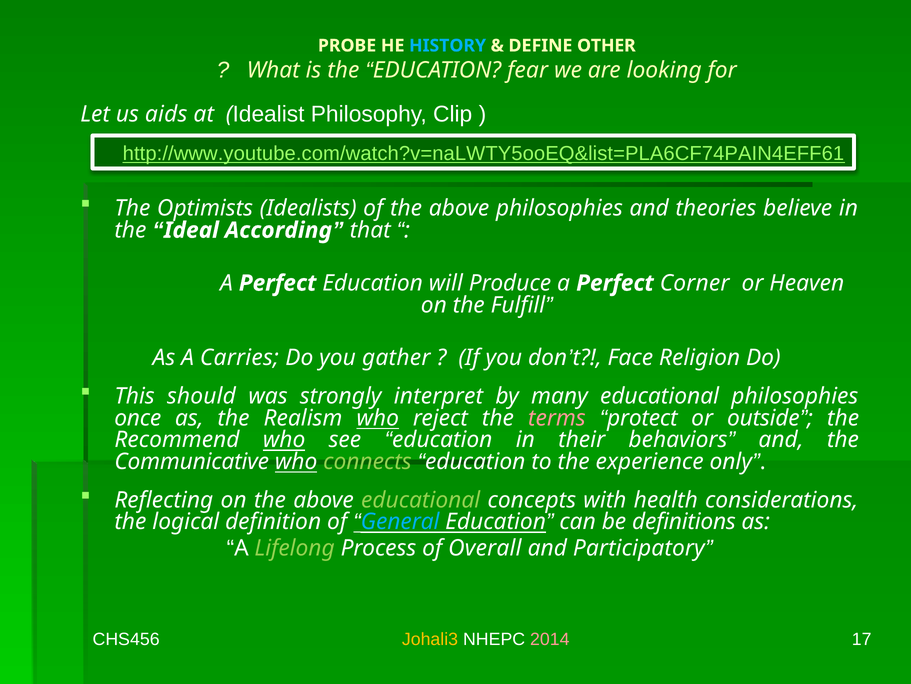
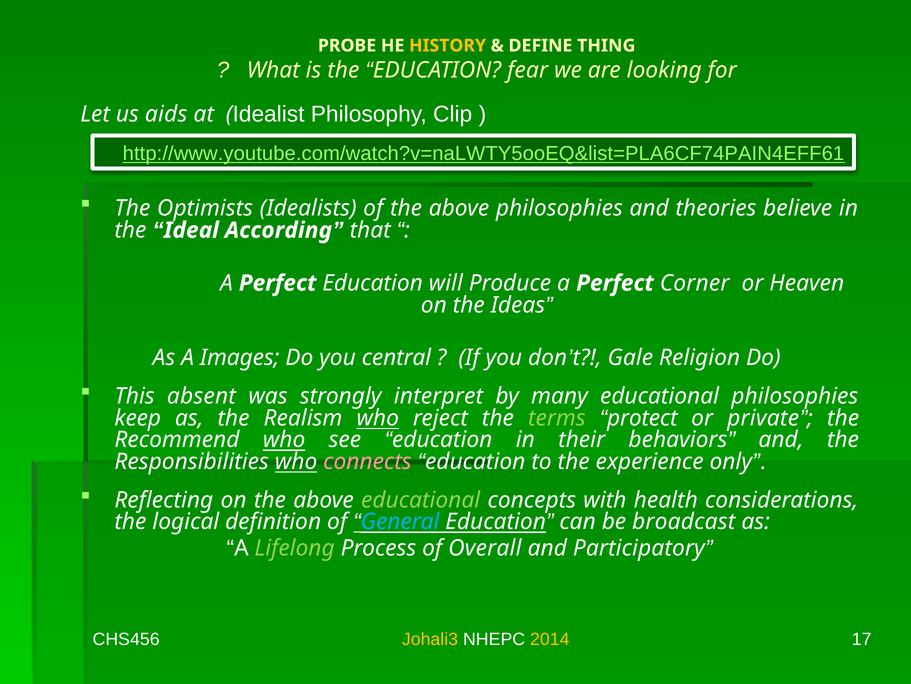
HISTORY colour: light blue -> yellow
OTHER: OTHER -> THING
Fulfill: Fulfill -> Ideas
Carries: Carries -> Images
gather: gather -> central
Face: Face -> Gale
should: should -> absent
once: once -> keep
terms colour: pink -> light green
outside: outside -> private
Communicative: Communicative -> Responsibilities
connects colour: light green -> pink
definitions: definitions -> broadcast
2014 colour: pink -> yellow
